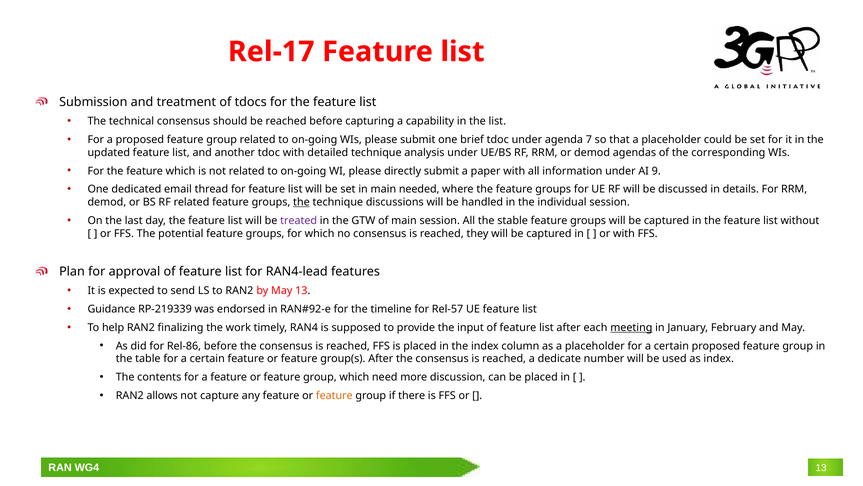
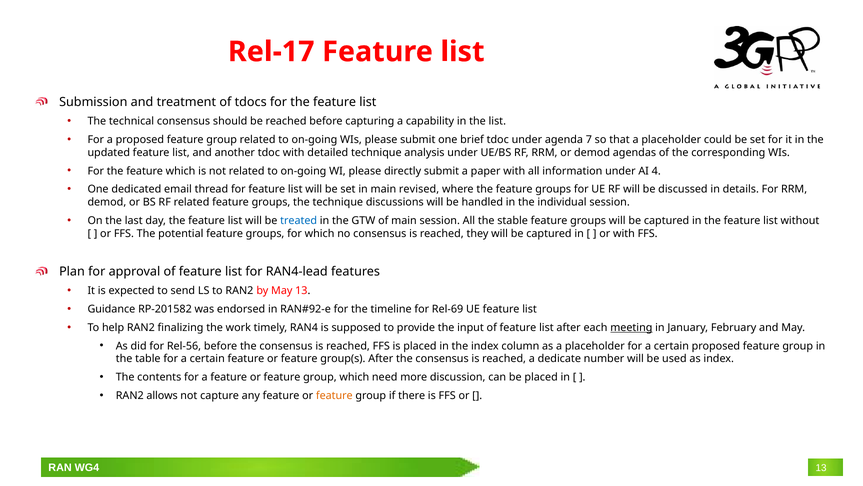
9: 9 -> 4
needed: needed -> revised
the at (301, 202) underline: present -> none
treated colour: purple -> blue
RP-219339: RP-219339 -> RP-201582
Rel-57: Rel-57 -> Rel-69
Rel-86: Rel-86 -> Rel-56
